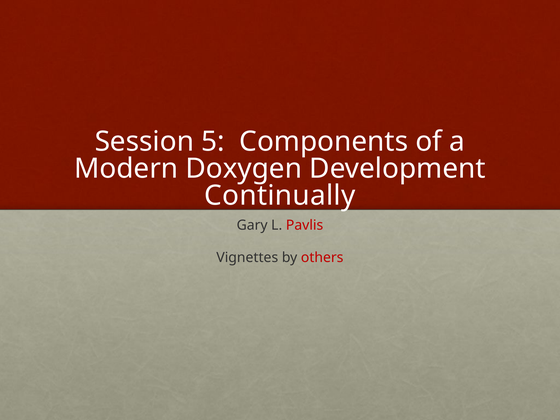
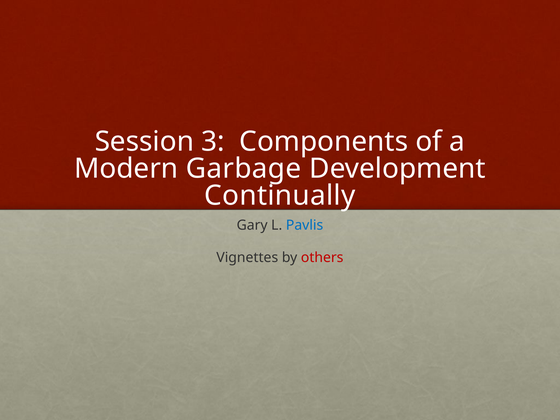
5: 5 -> 3
Doxygen: Doxygen -> Garbage
Pavlis colour: red -> blue
